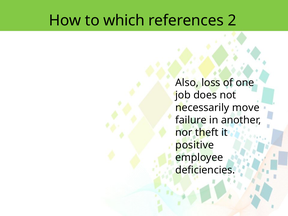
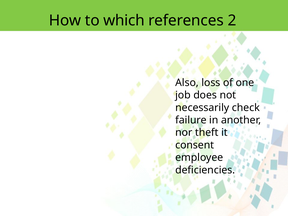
move: move -> check
positive: positive -> consent
